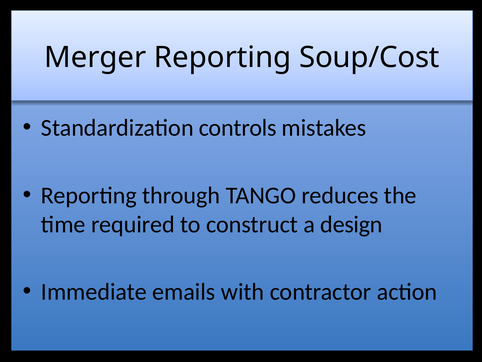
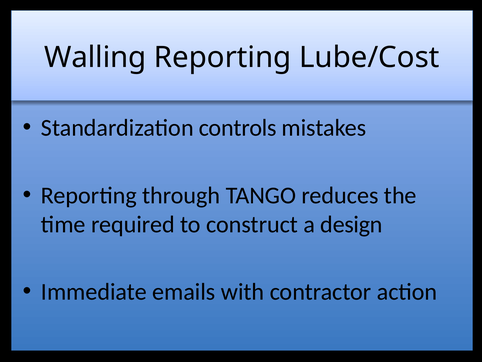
Merger: Merger -> Walling
Soup/Cost: Soup/Cost -> Lube/Cost
